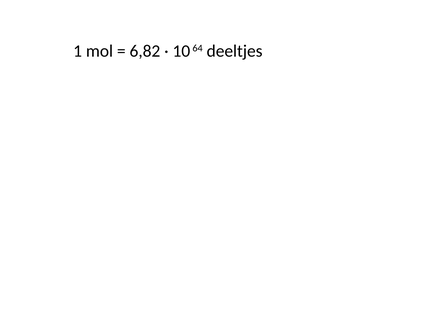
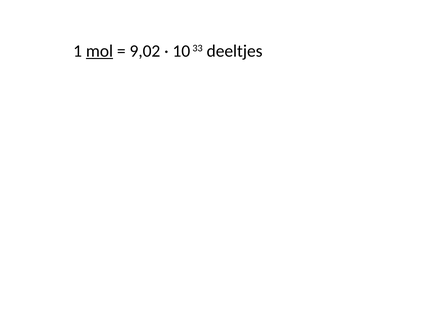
mol underline: none -> present
6,82: 6,82 -> 9,02
64: 64 -> 33
